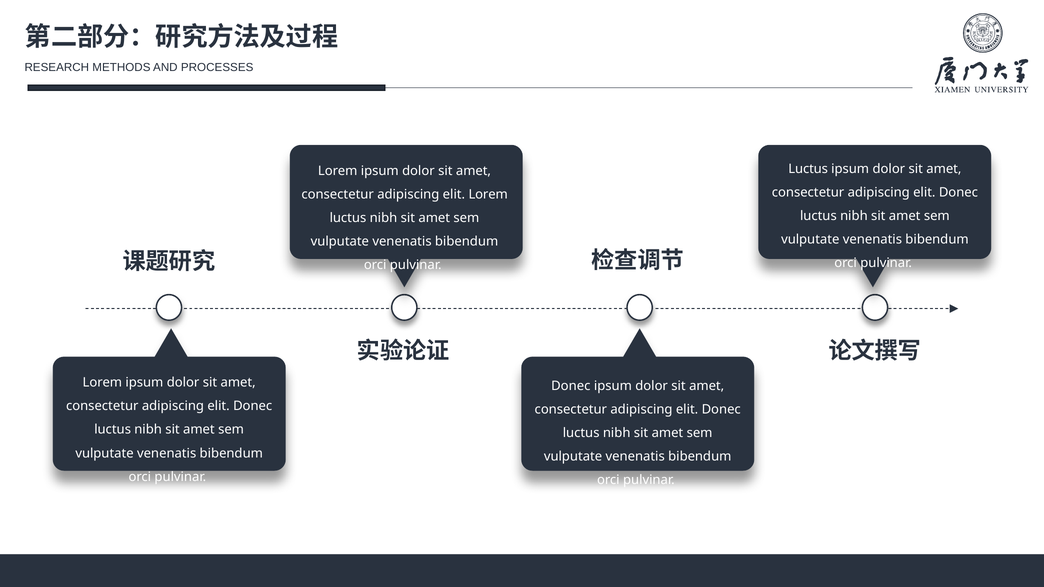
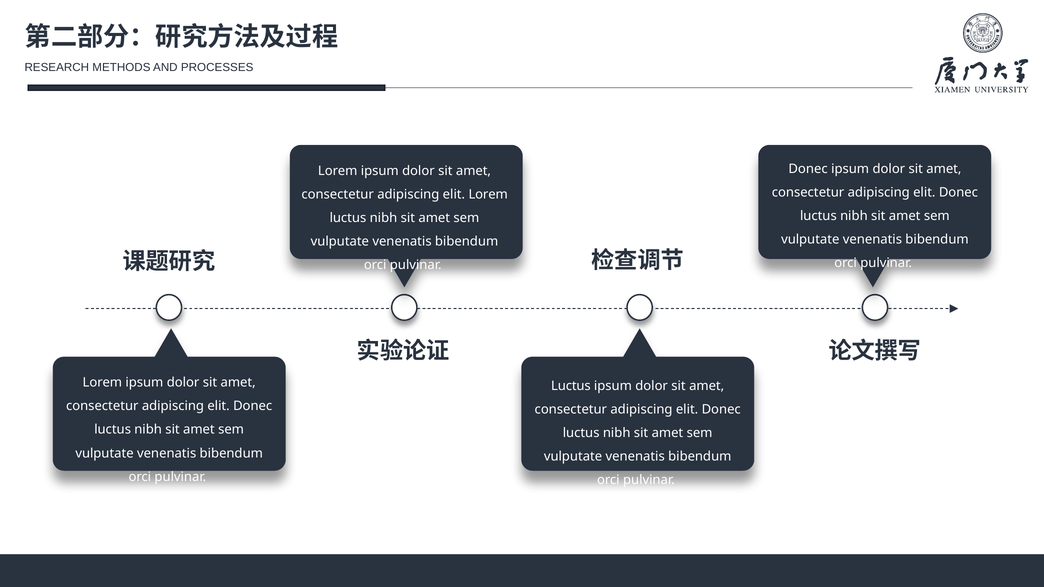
Luctus at (808, 169): Luctus -> Donec
Donec at (571, 386): Donec -> Luctus
